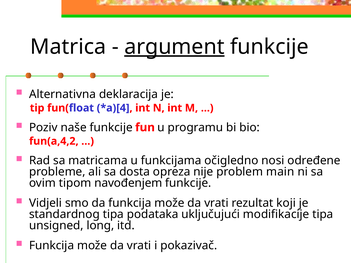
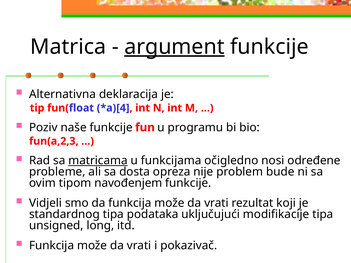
fun(a,4,2: fun(a,4,2 -> fun(a,2,3
matricama underline: none -> present
main: main -> bude
